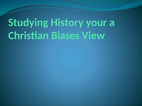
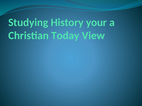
Biases: Biases -> Today
